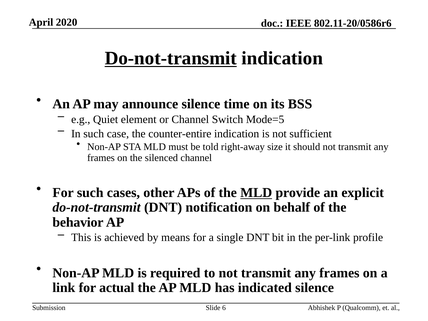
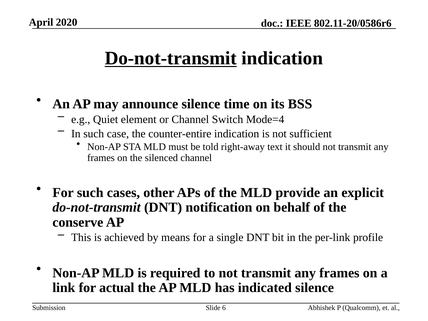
Mode=5: Mode=5 -> Mode=4
size: size -> text
MLD at (256, 193) underline: present -> none
behavior: behavior -> conserve
